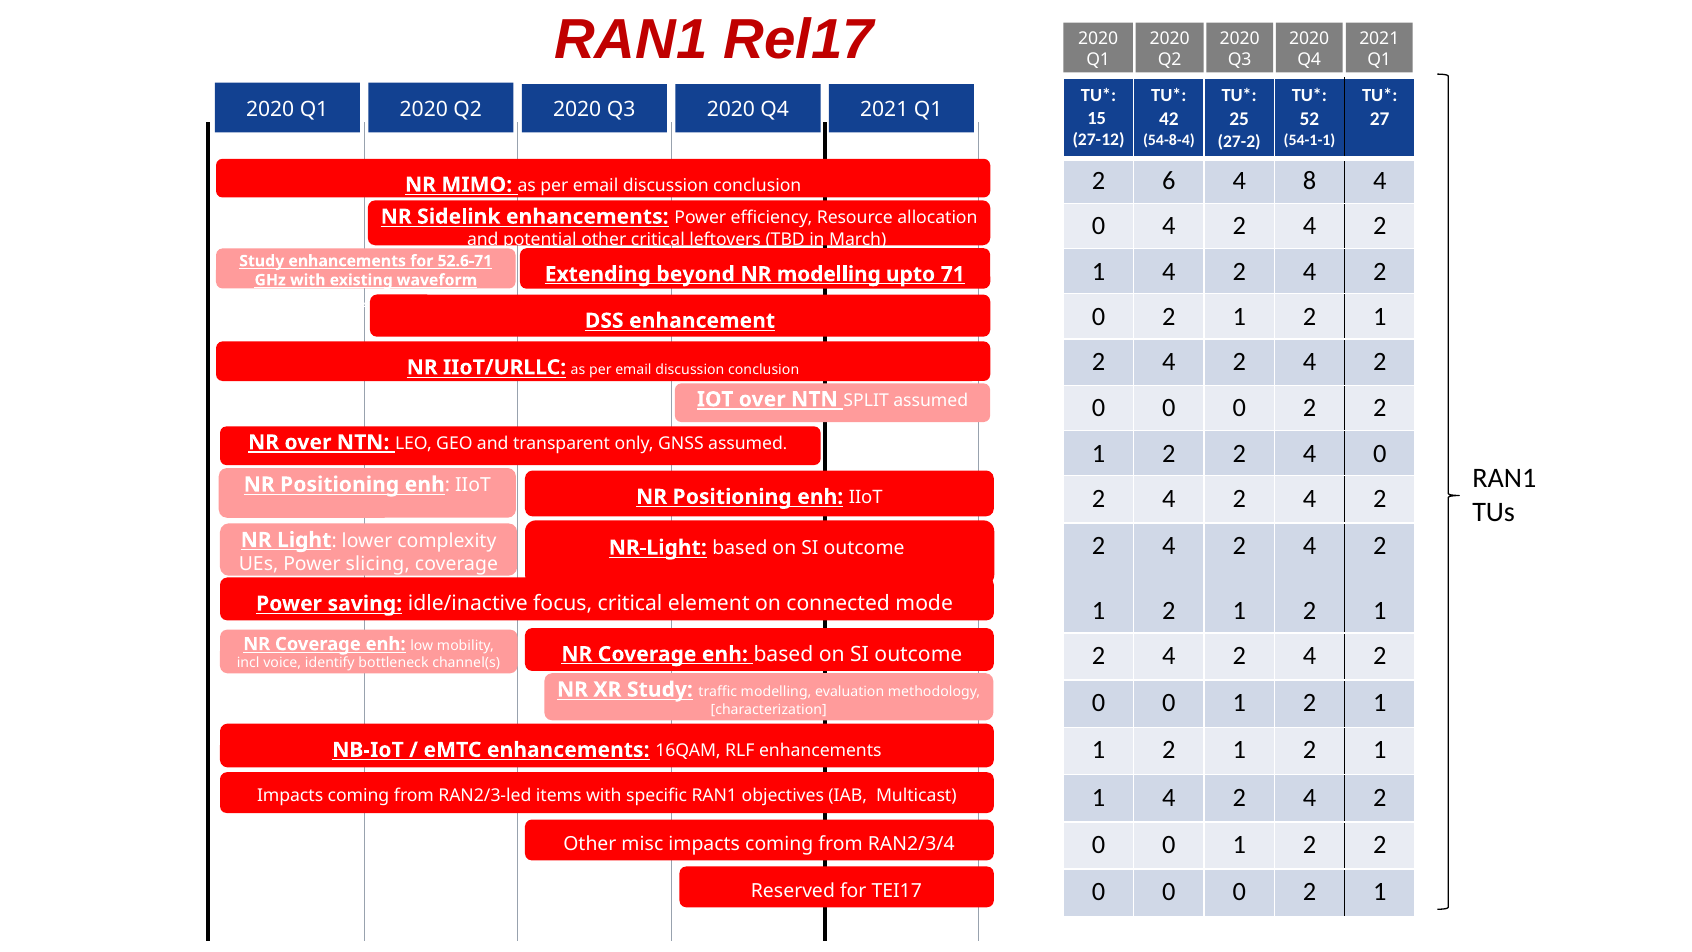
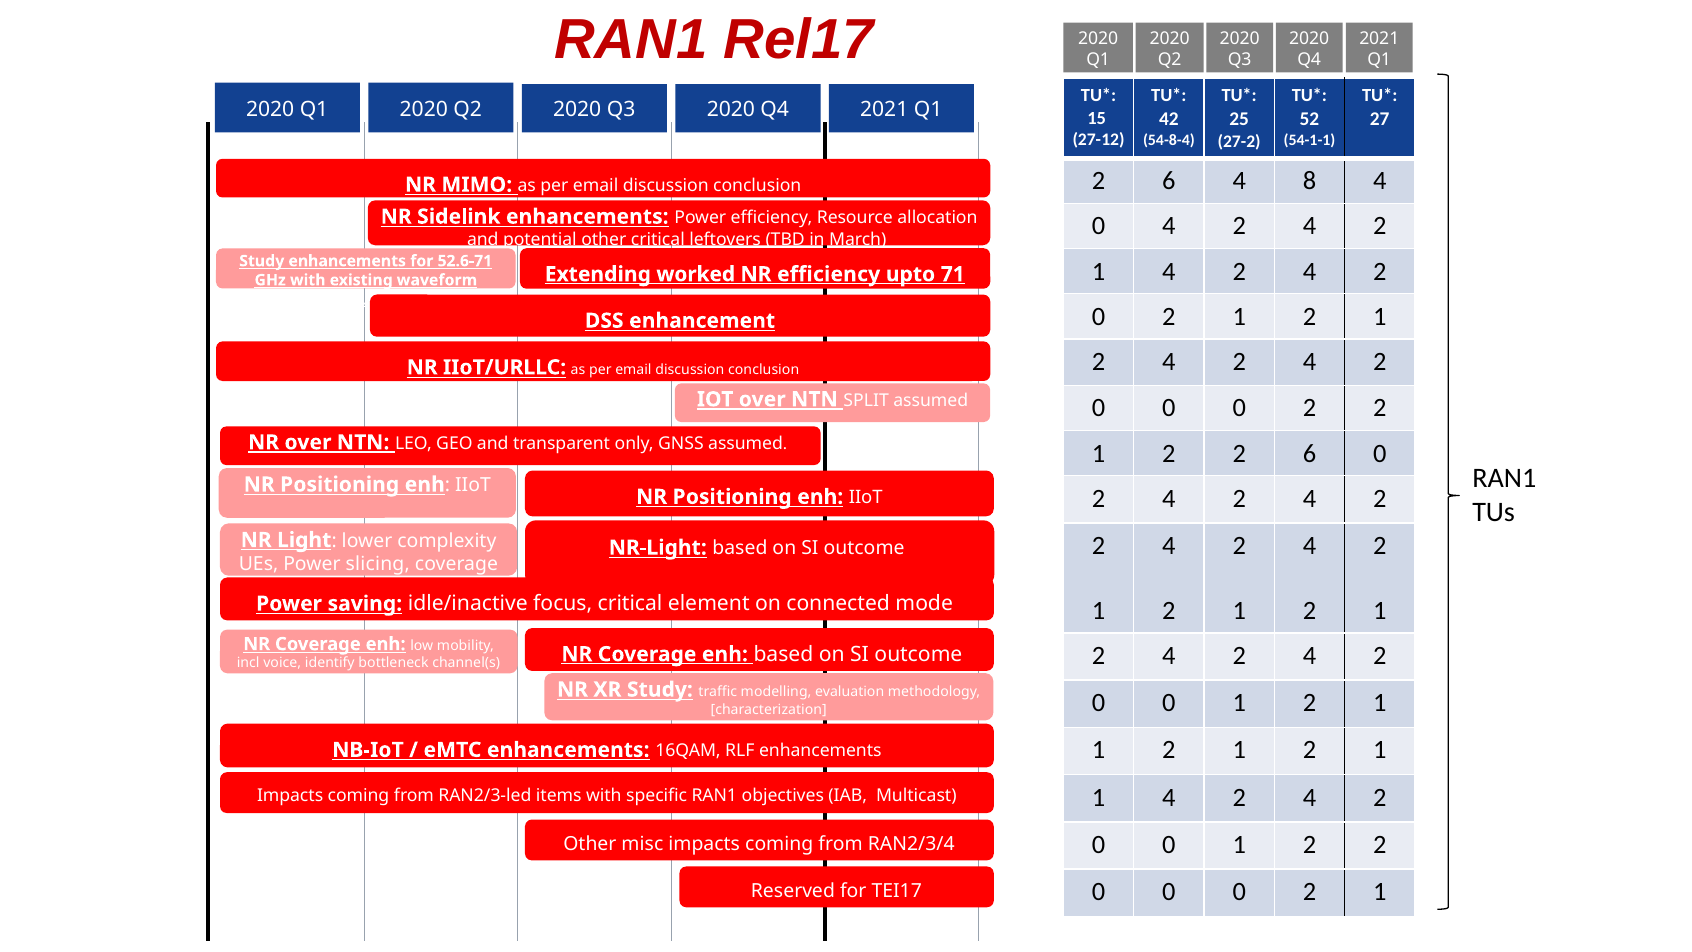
beyond: beyond -> worked
NR modelling: modelling -> efficiency
2 2 4: 4 -> 6
